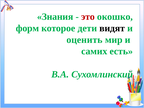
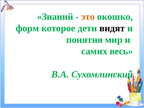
Знания: Знания -> Знаний
это colour: red -> orange
оценить: оценить -> понятия
есть: есть -> весь
